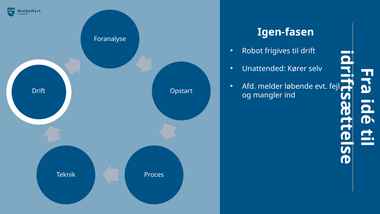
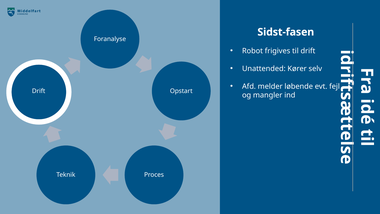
Igen-fasen: Igen-fasen -> Sidst-fasen
